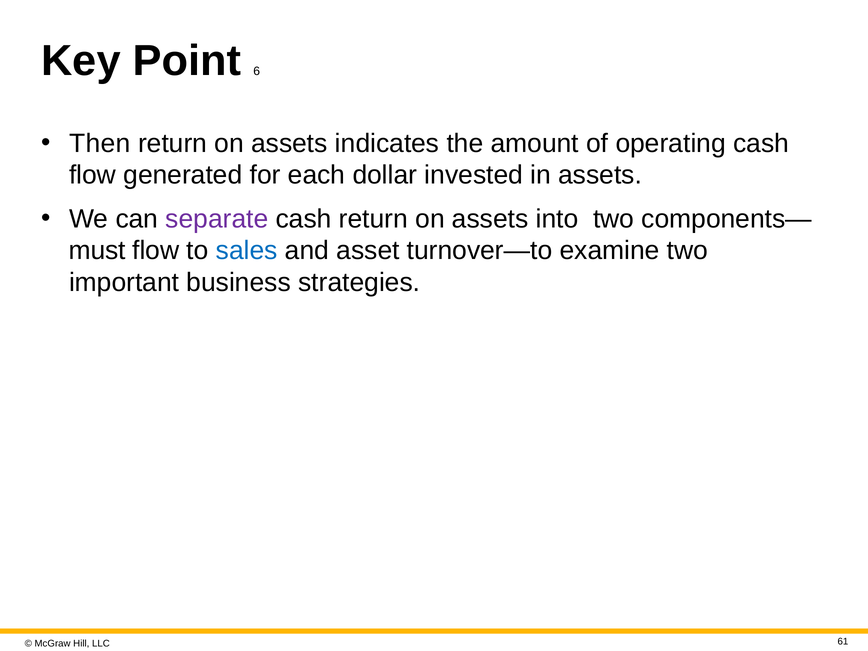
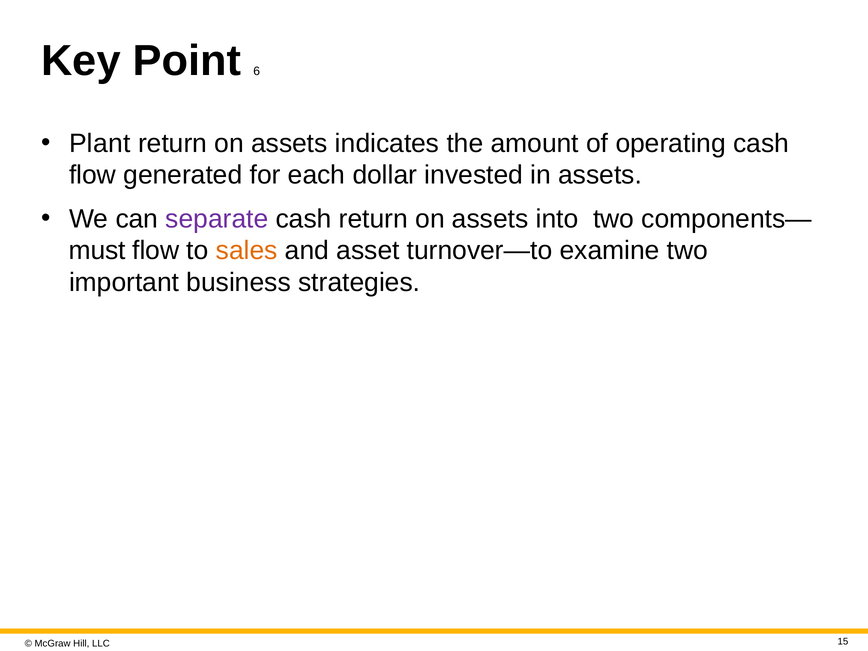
Then: Then -> Plant
sales colour: blue -> orange
61: 61 -> 15
